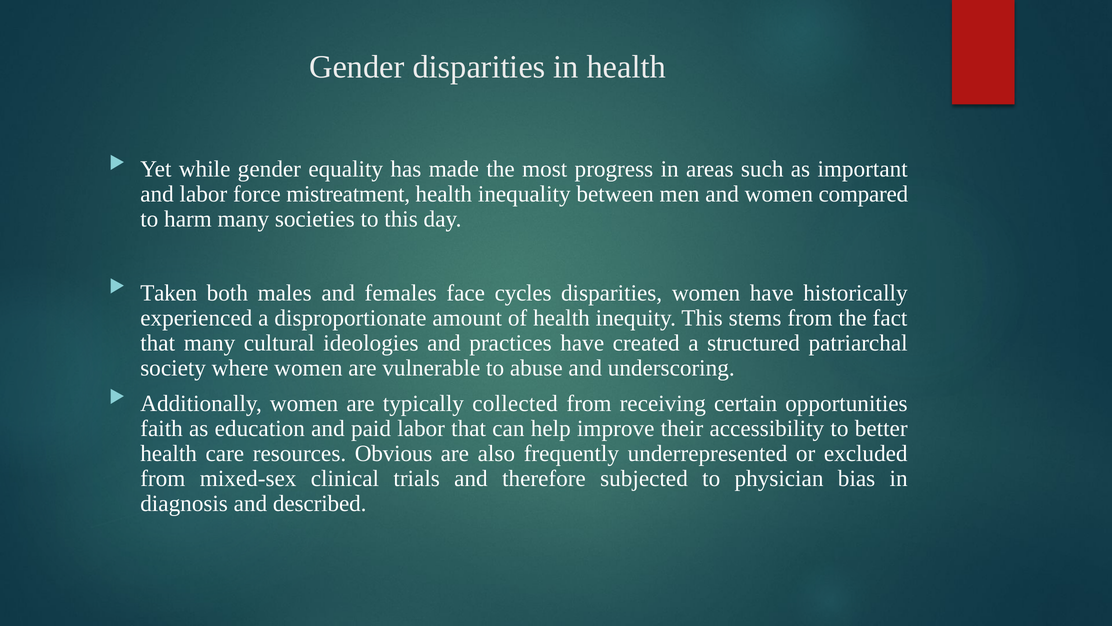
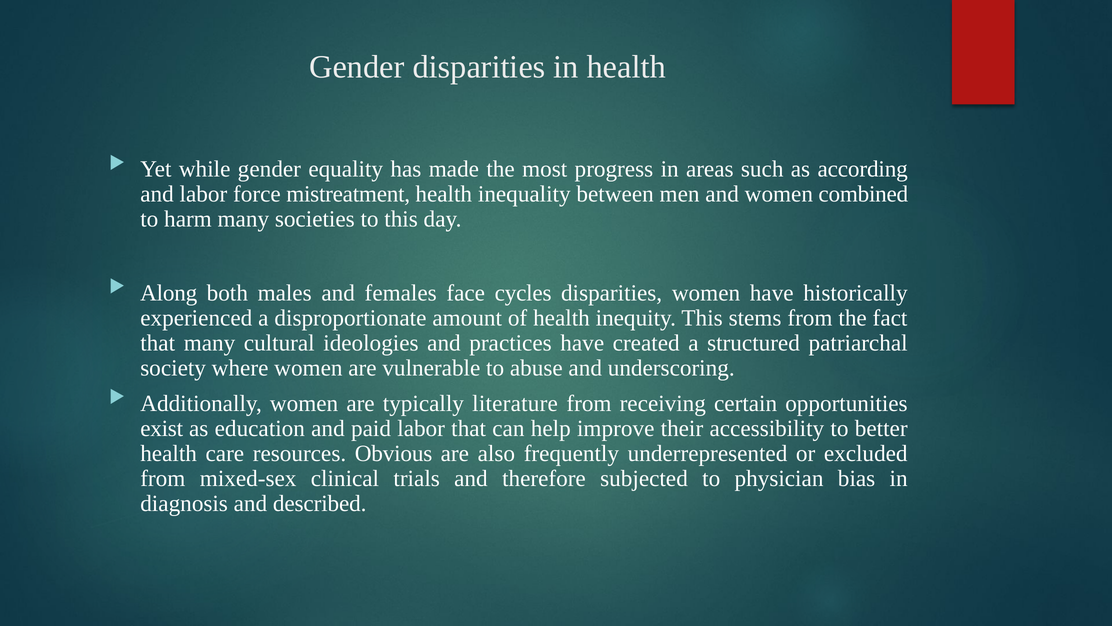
important: important -> according
compared: compared -> combined
Taken: Taken -> Along
collected: collected -> literature
faith: faith -> exist
